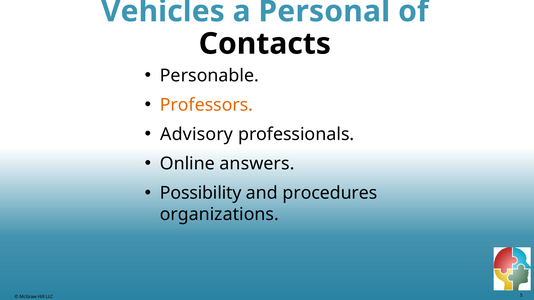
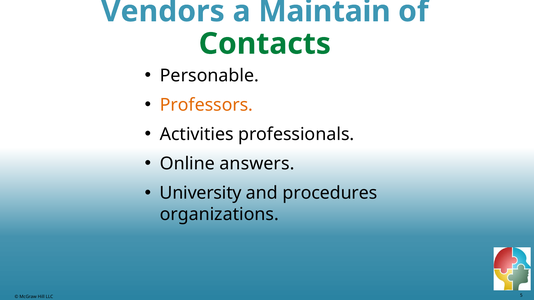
Vehicles: Vehicles -> Vendors
Personal: Personal -> Maintain
Contacts colour: black -> green
Advisory: Advisory -> Activities
Possibility: Possibility -> University
